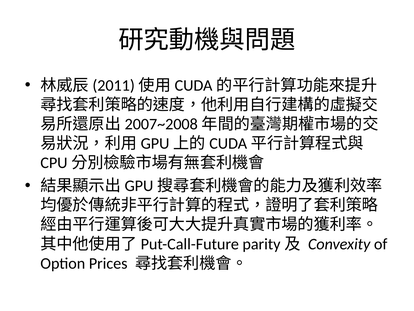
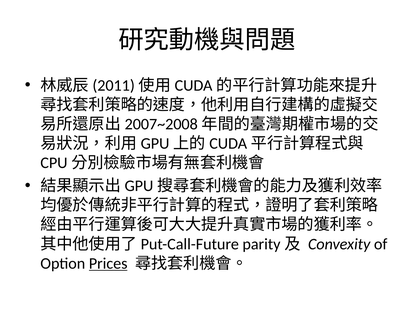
Prices underline: none -> present
